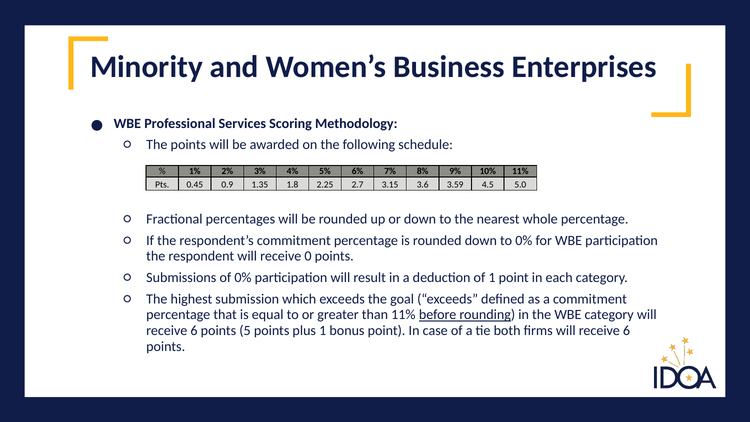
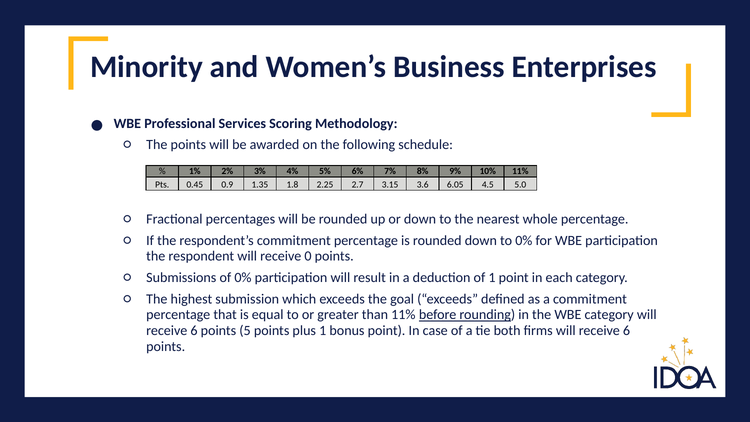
3.59: 3.59 -> 6.05
